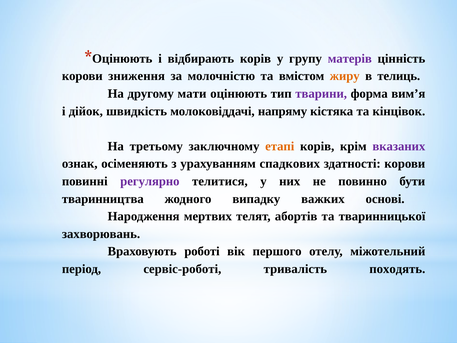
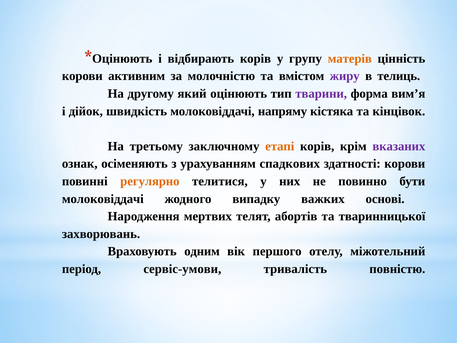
матерів colour: purple -> orange
зниження: зниження -> активним
жиру colour: orange -> purple
мати: мати -> який
регулярно colour: purple -> orange
тваринництва at (103, 199): тваринництва -> молоковіддачі
роботі: роботі -> одним
сервіс-роботі: сервіс-роботі -> сервіс-умови
походять: походять -> повністю
